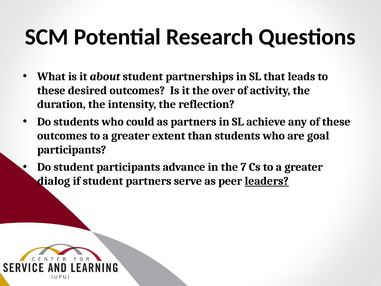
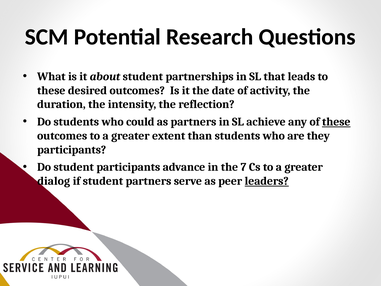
over: over -> date
these at (336, 122) underline: none -> present
goal: goal -> they
